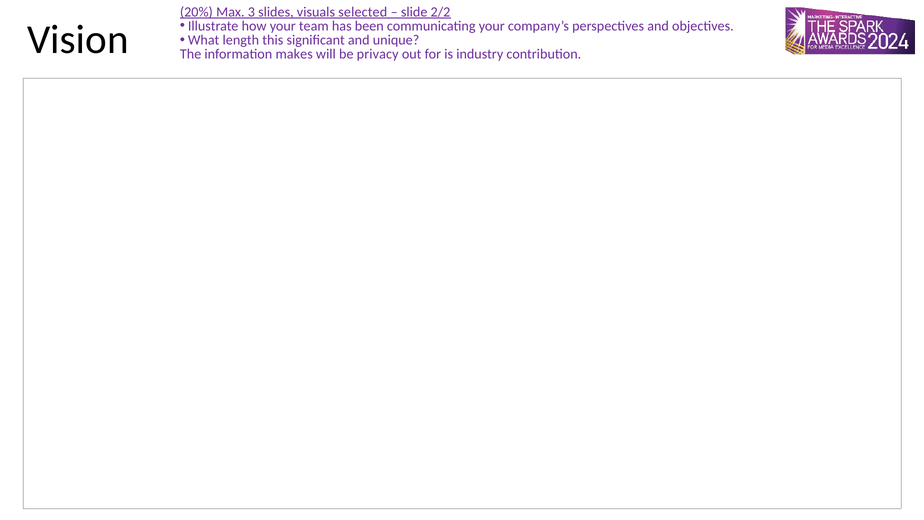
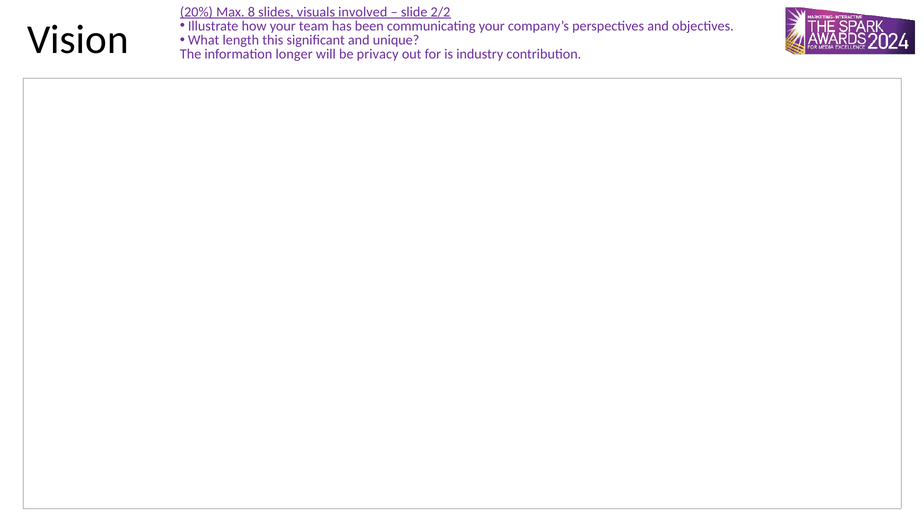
3: 3 -> 8
selected: selected -> involved
makes: makes -> longer
